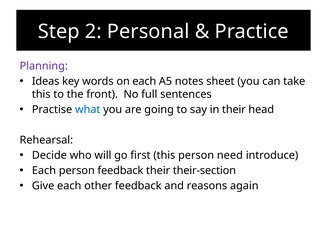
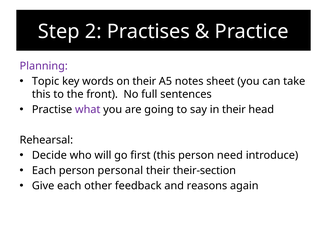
Personal: Personal -> Practises
Ideas: Ideas -> Topic
on each: each -> their
what colour: blue -> purple
person feedback: feedback -> personal
